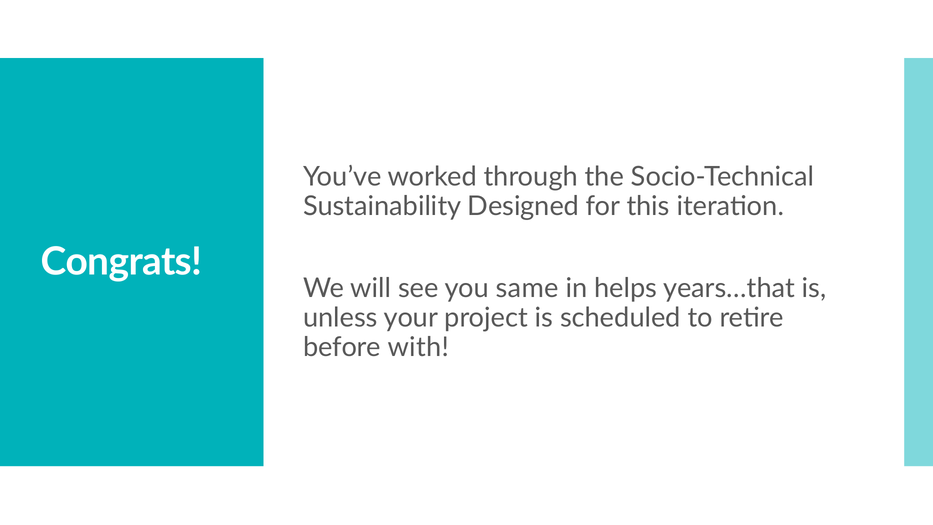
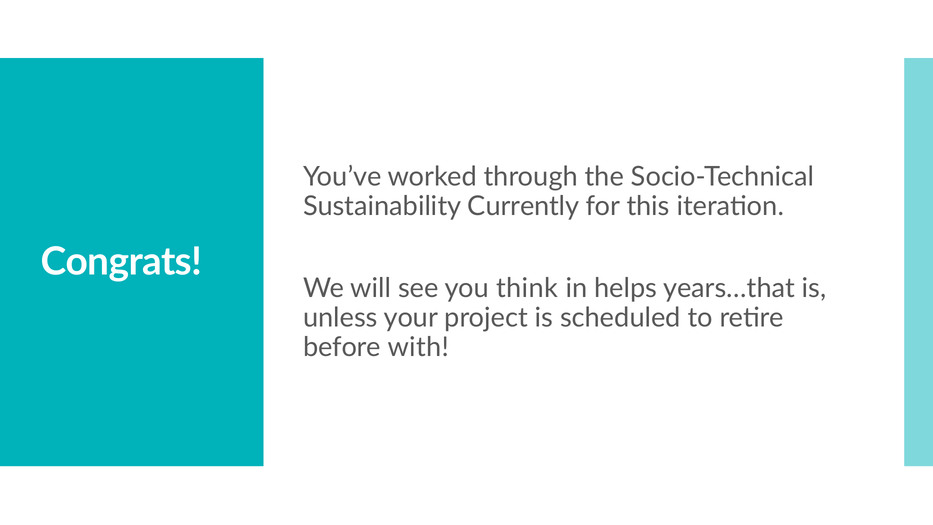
Designed: Designed -> Currently
same: same -> think
